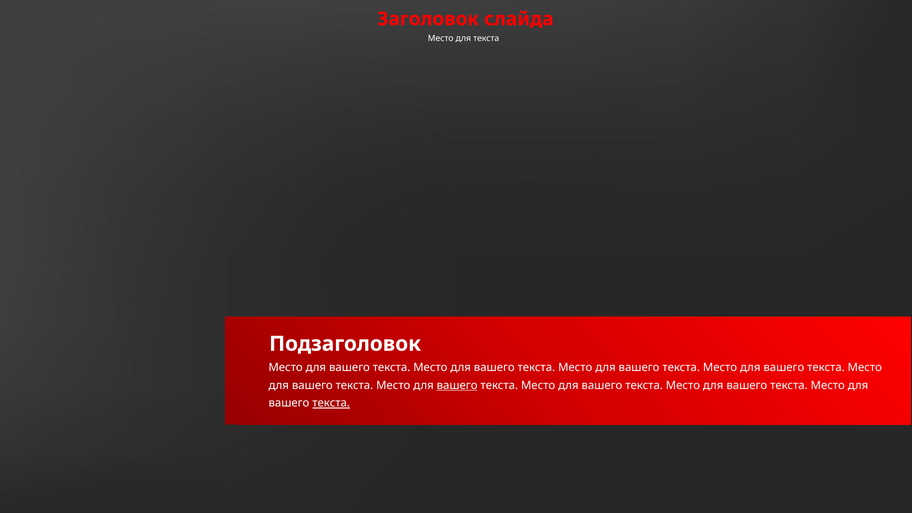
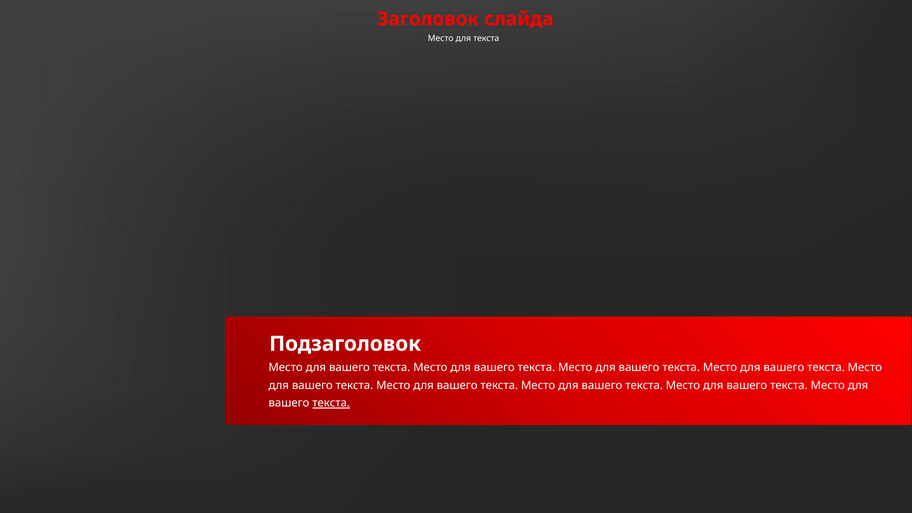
вашего at (457, 385) underline: present -> none
